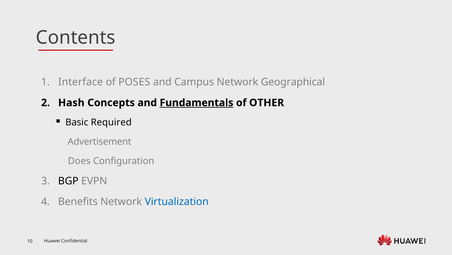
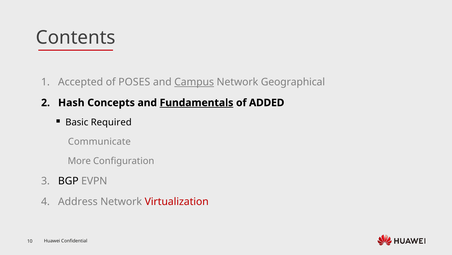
Interface: Interface -> Accepted
Campus underline: none -> present
OTHER: OTHER -> ADDED
Advertisement: Advertisement -> Communicate
Does: Does -> More
Benefits: Benefits -> Address
Virtualization colour: blue -> red
